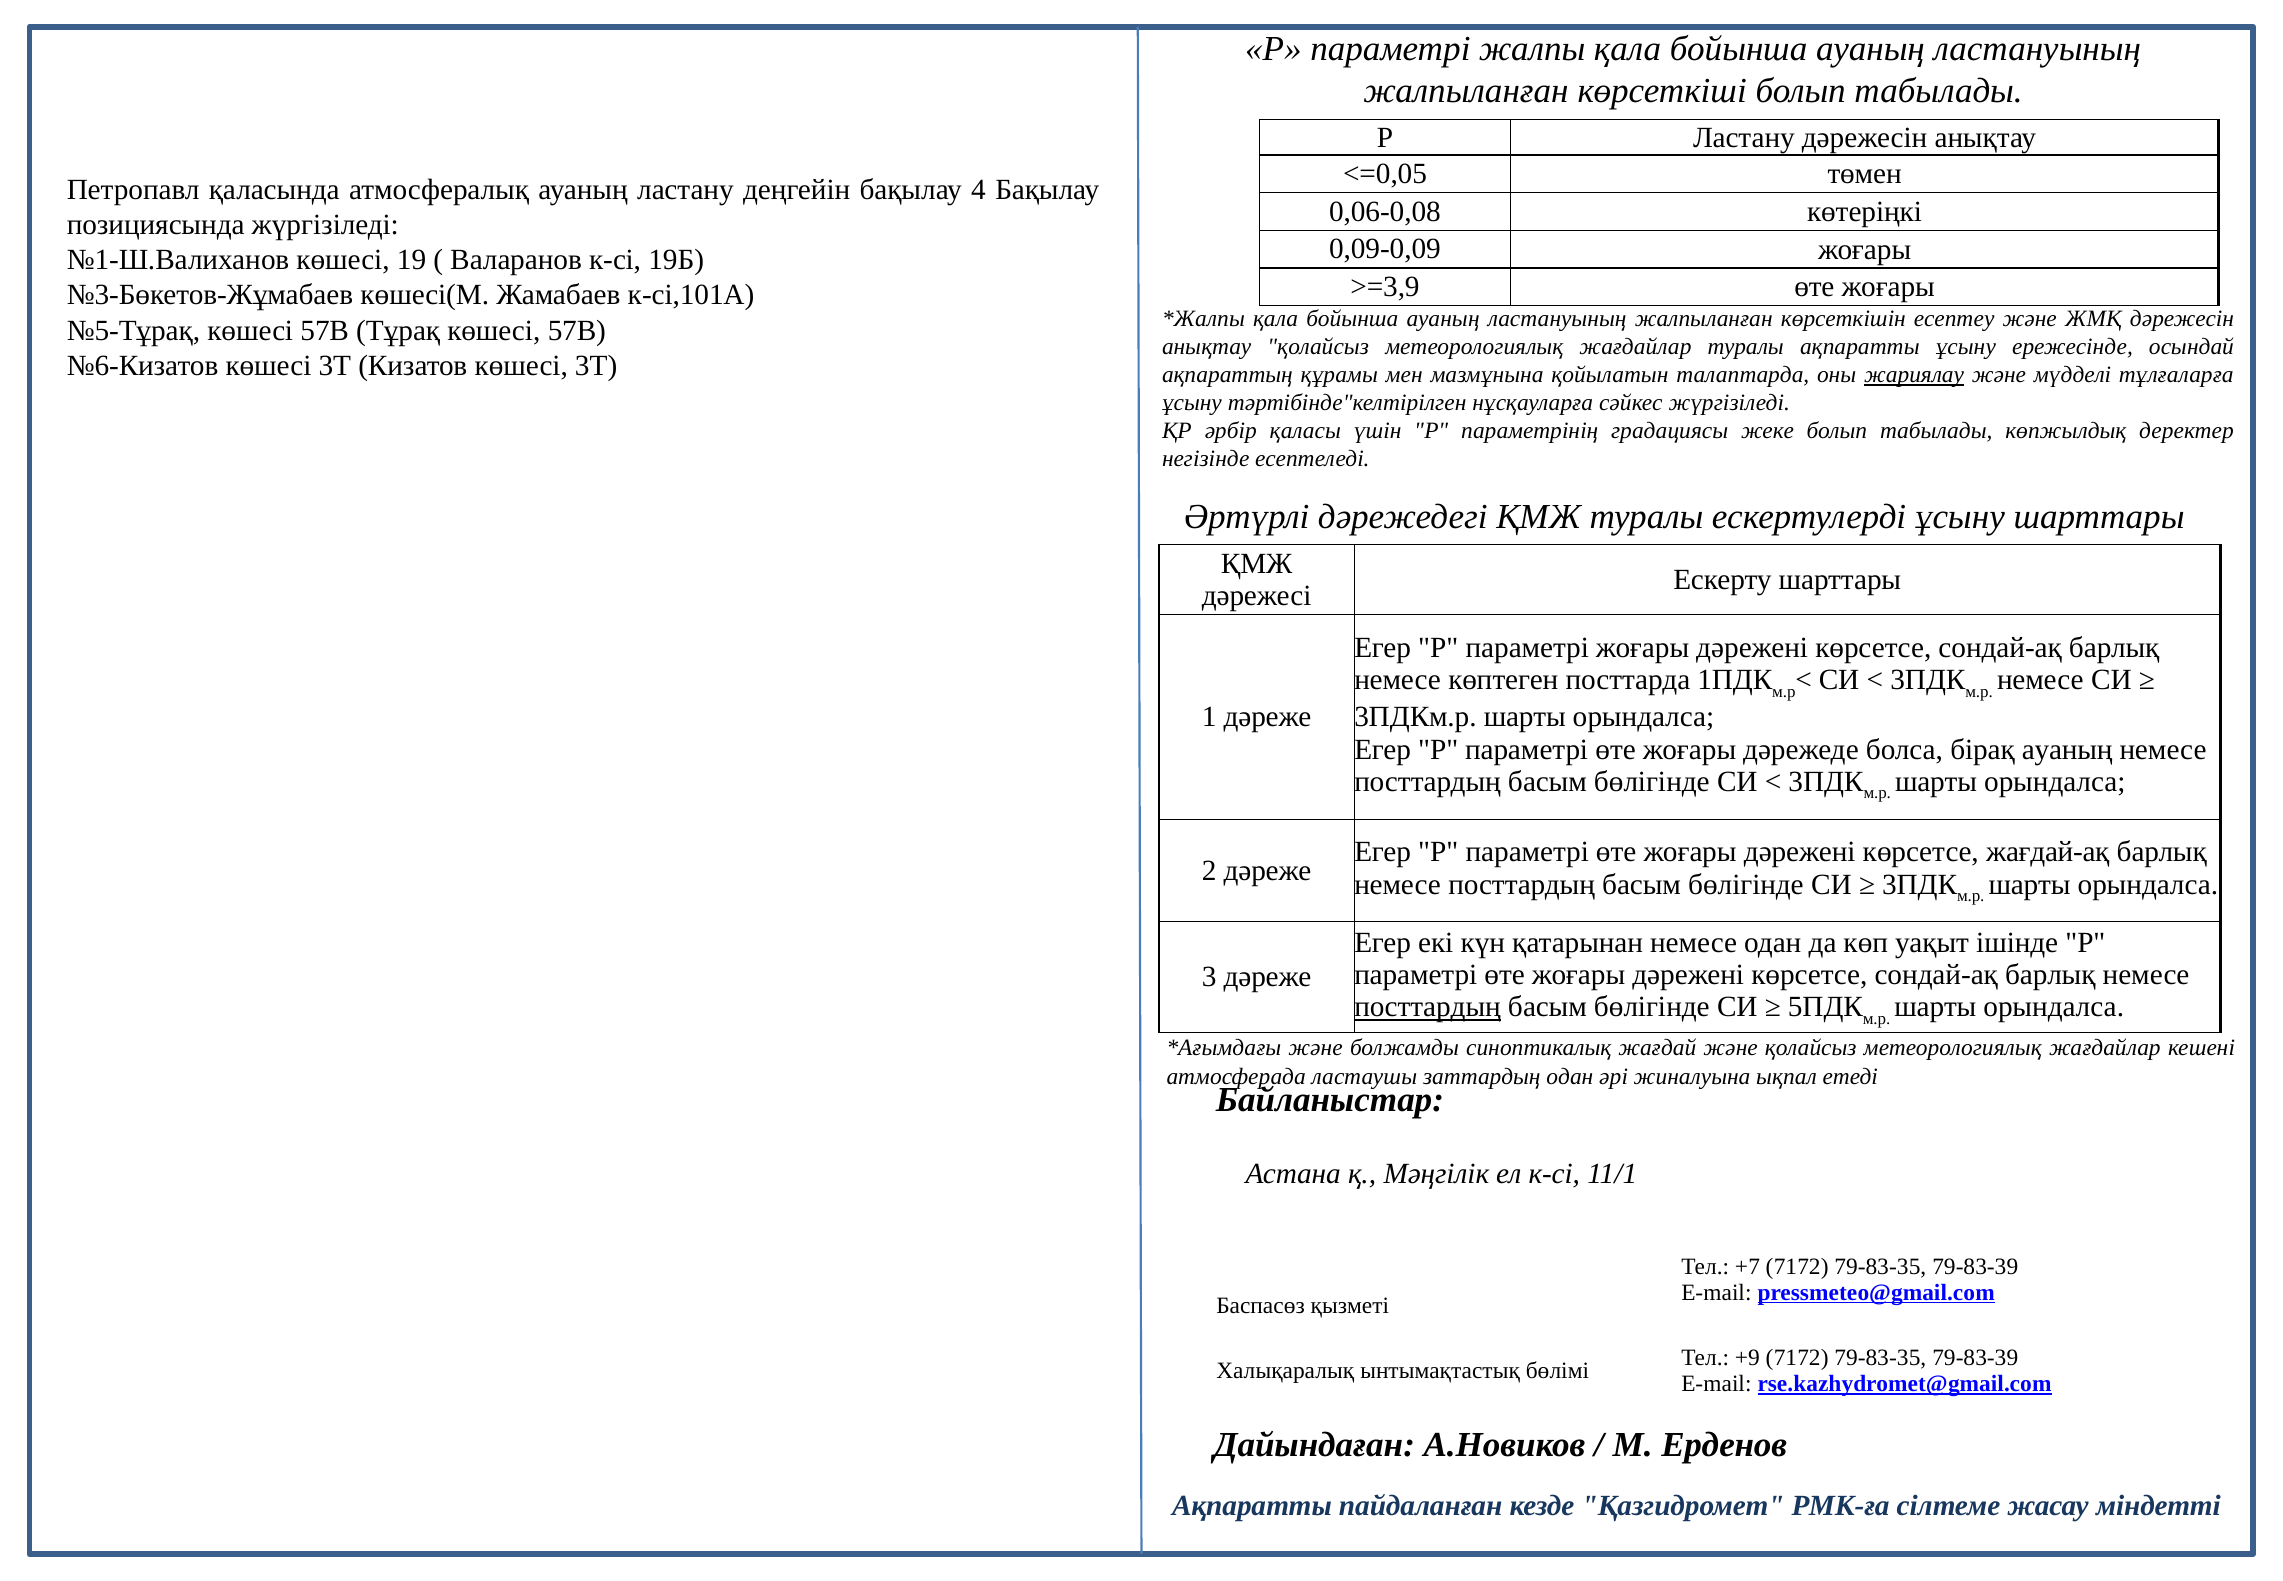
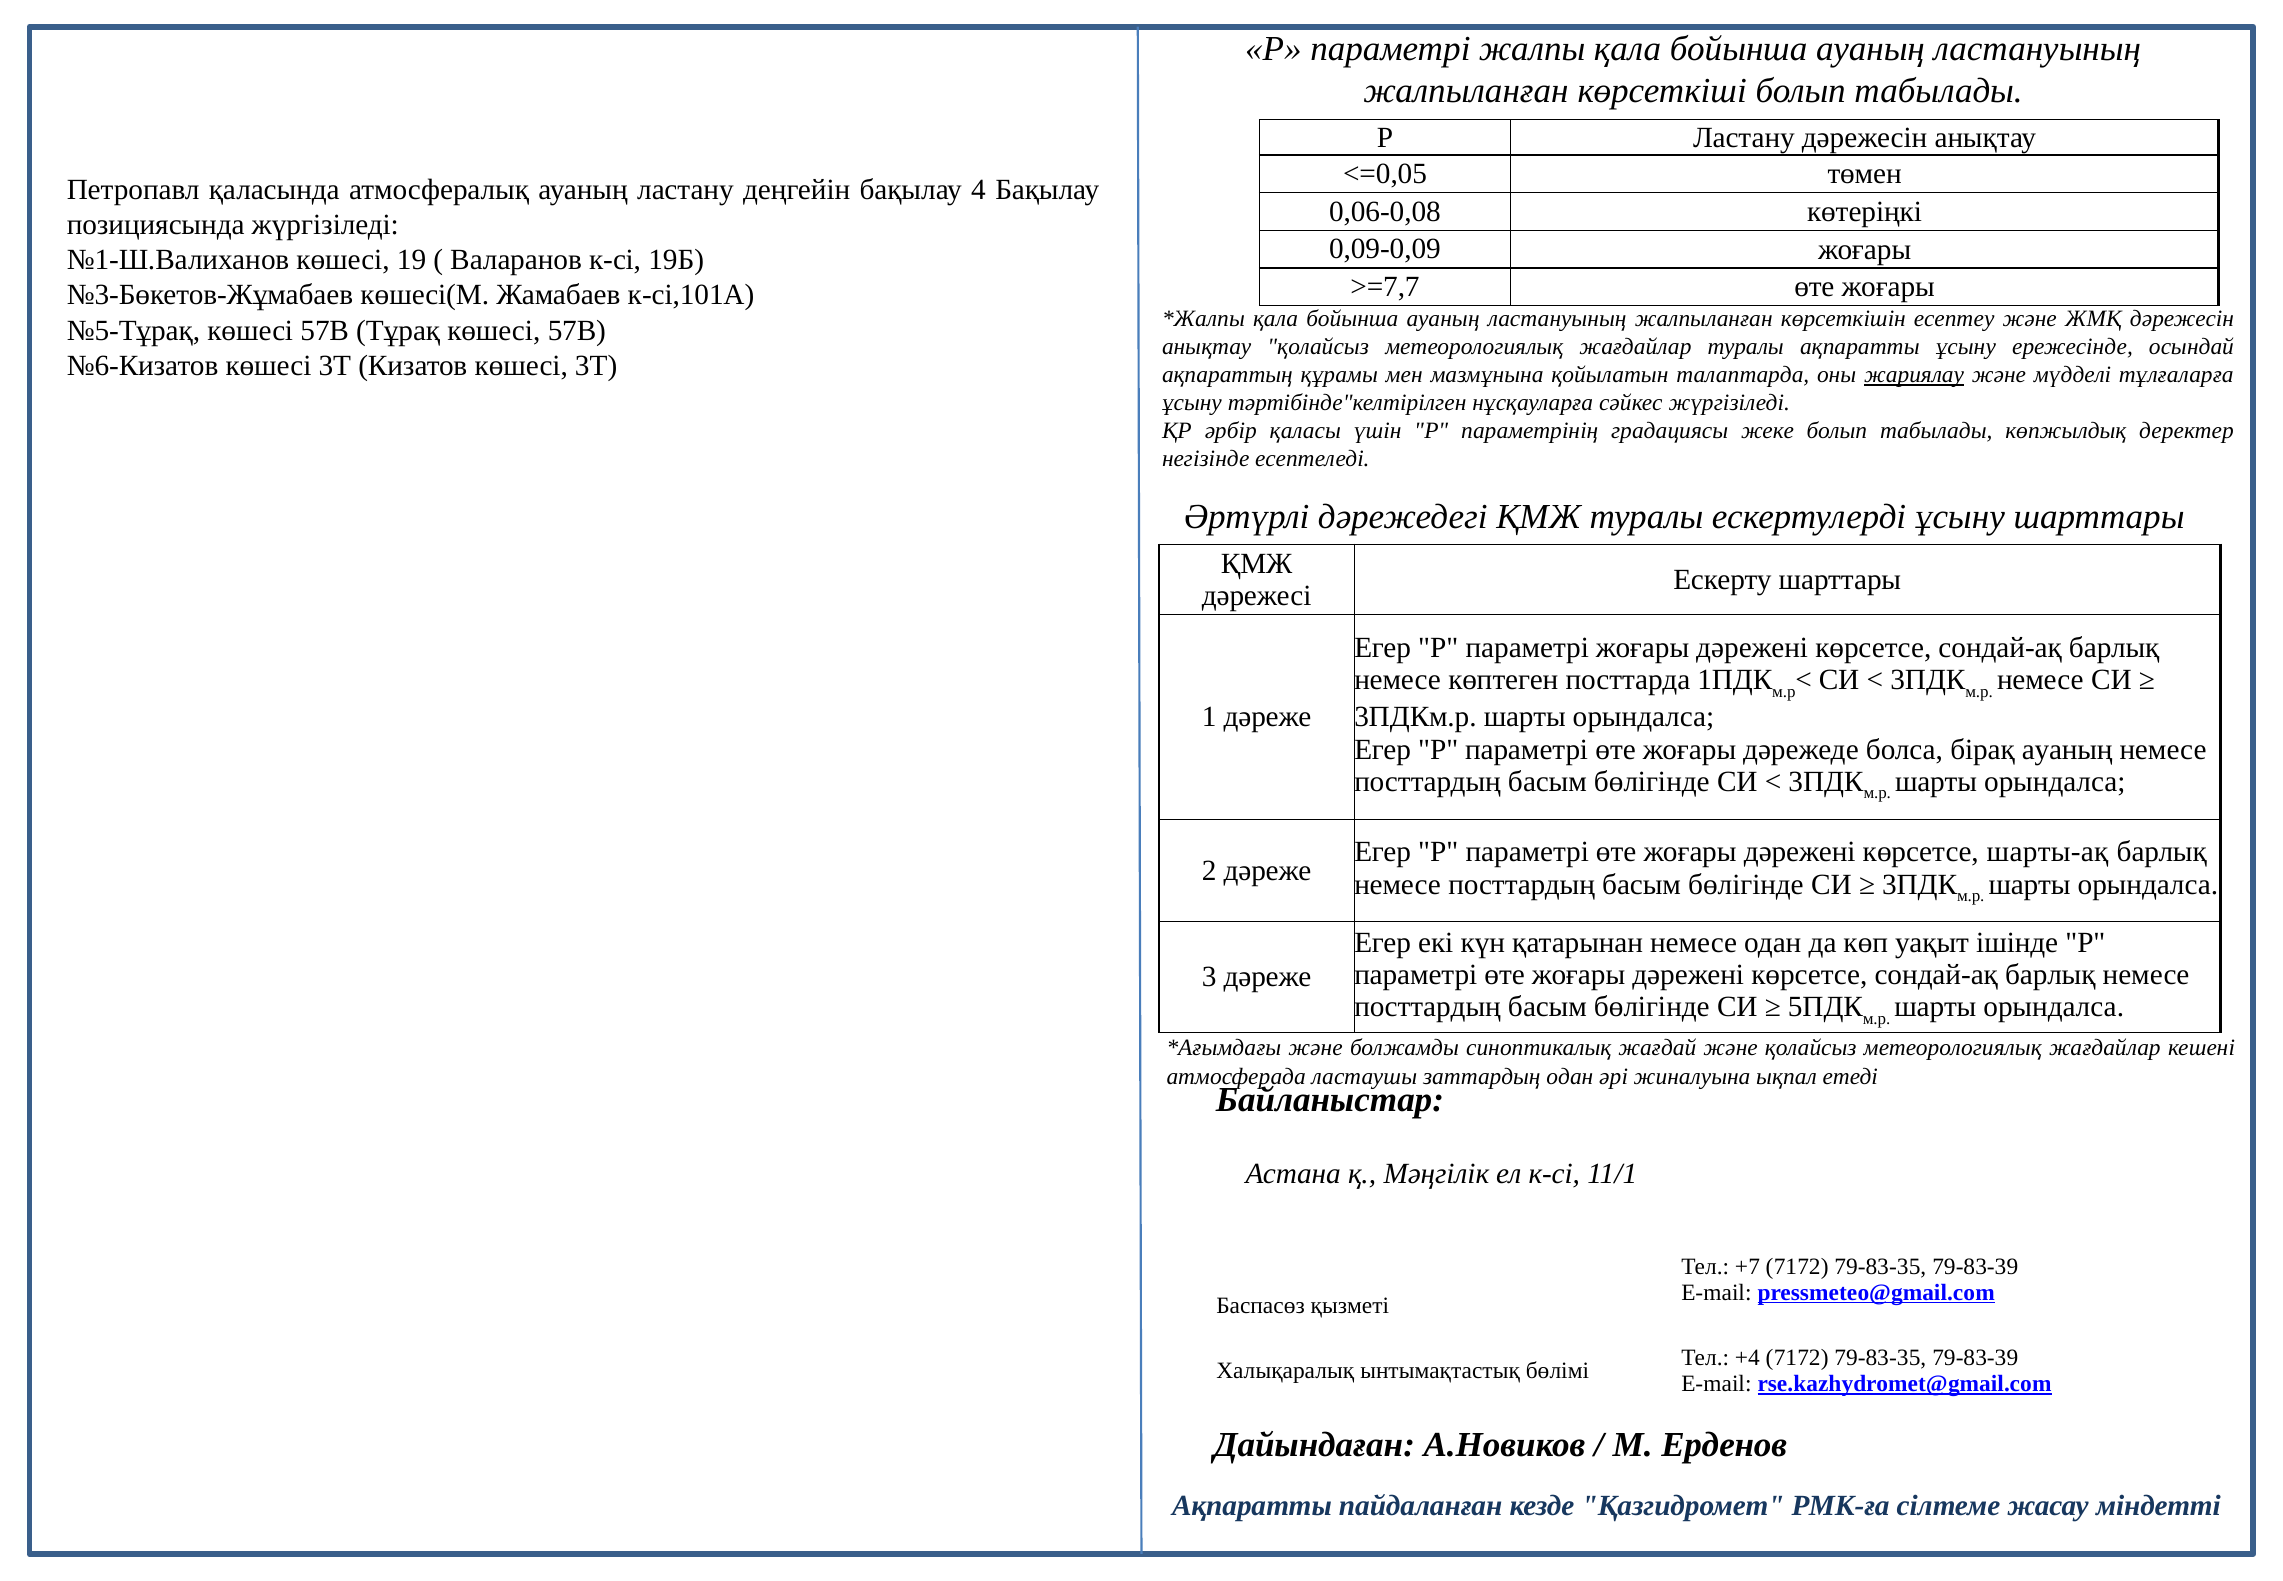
>=3,9: >=3,9 -> >=7,7
жағдай-ақ: жағдай-ақ -> шарты-ақ
посттардың at (1428, 1007) underline: present -> none
+9: +9 -> +4
